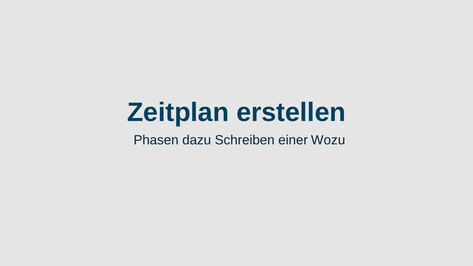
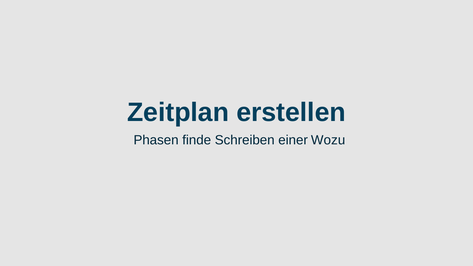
dazu: dazu -> finde
